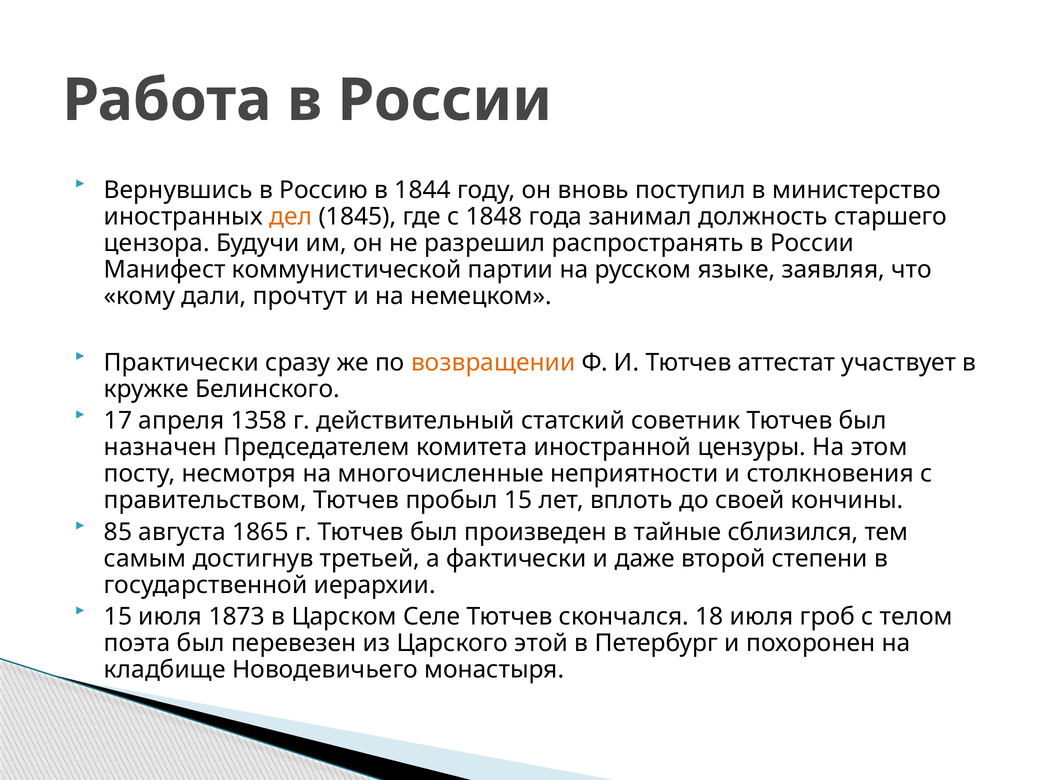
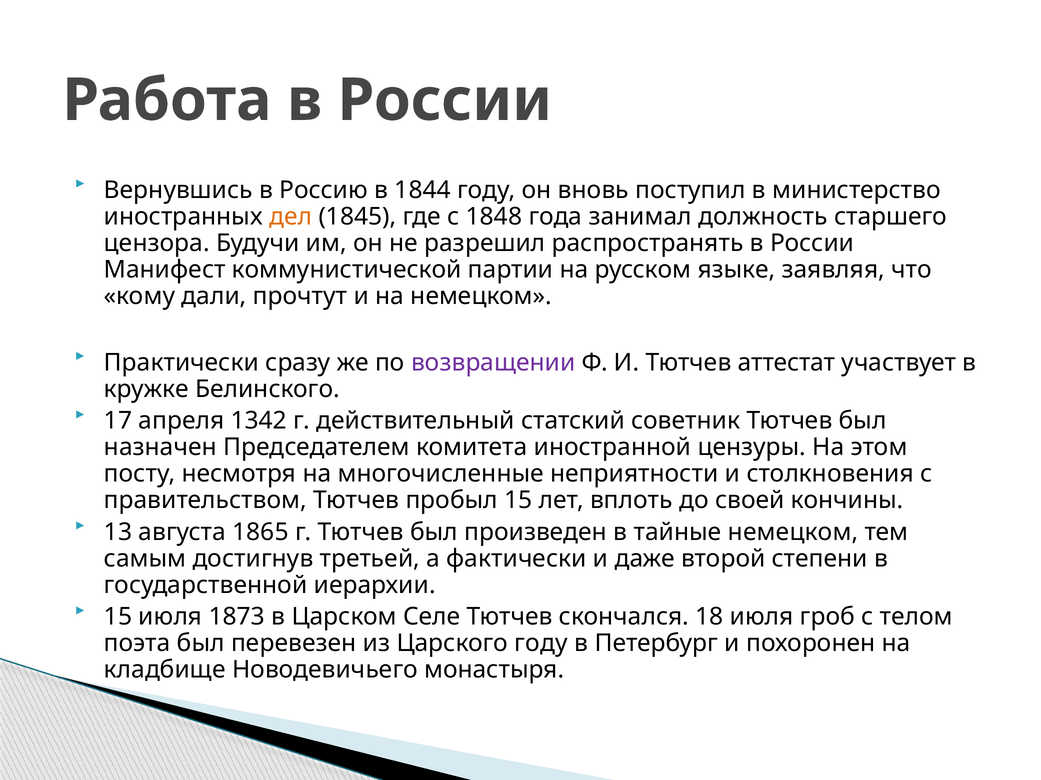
возвращении colour: orange -> purple
1358: 1358 -> 1342
85: 85 -> 13
тайные сблизился: сблизился -> немецком
Царского этой: этой -> году
